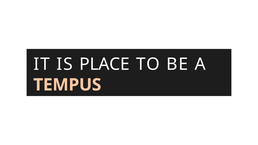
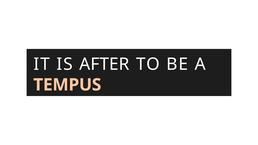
PLACE: PLACE -> AFTER
